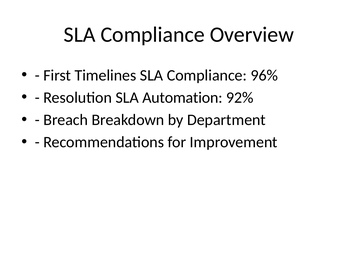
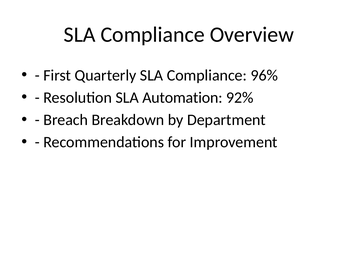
Timelines: Timelines -> Quarterly
